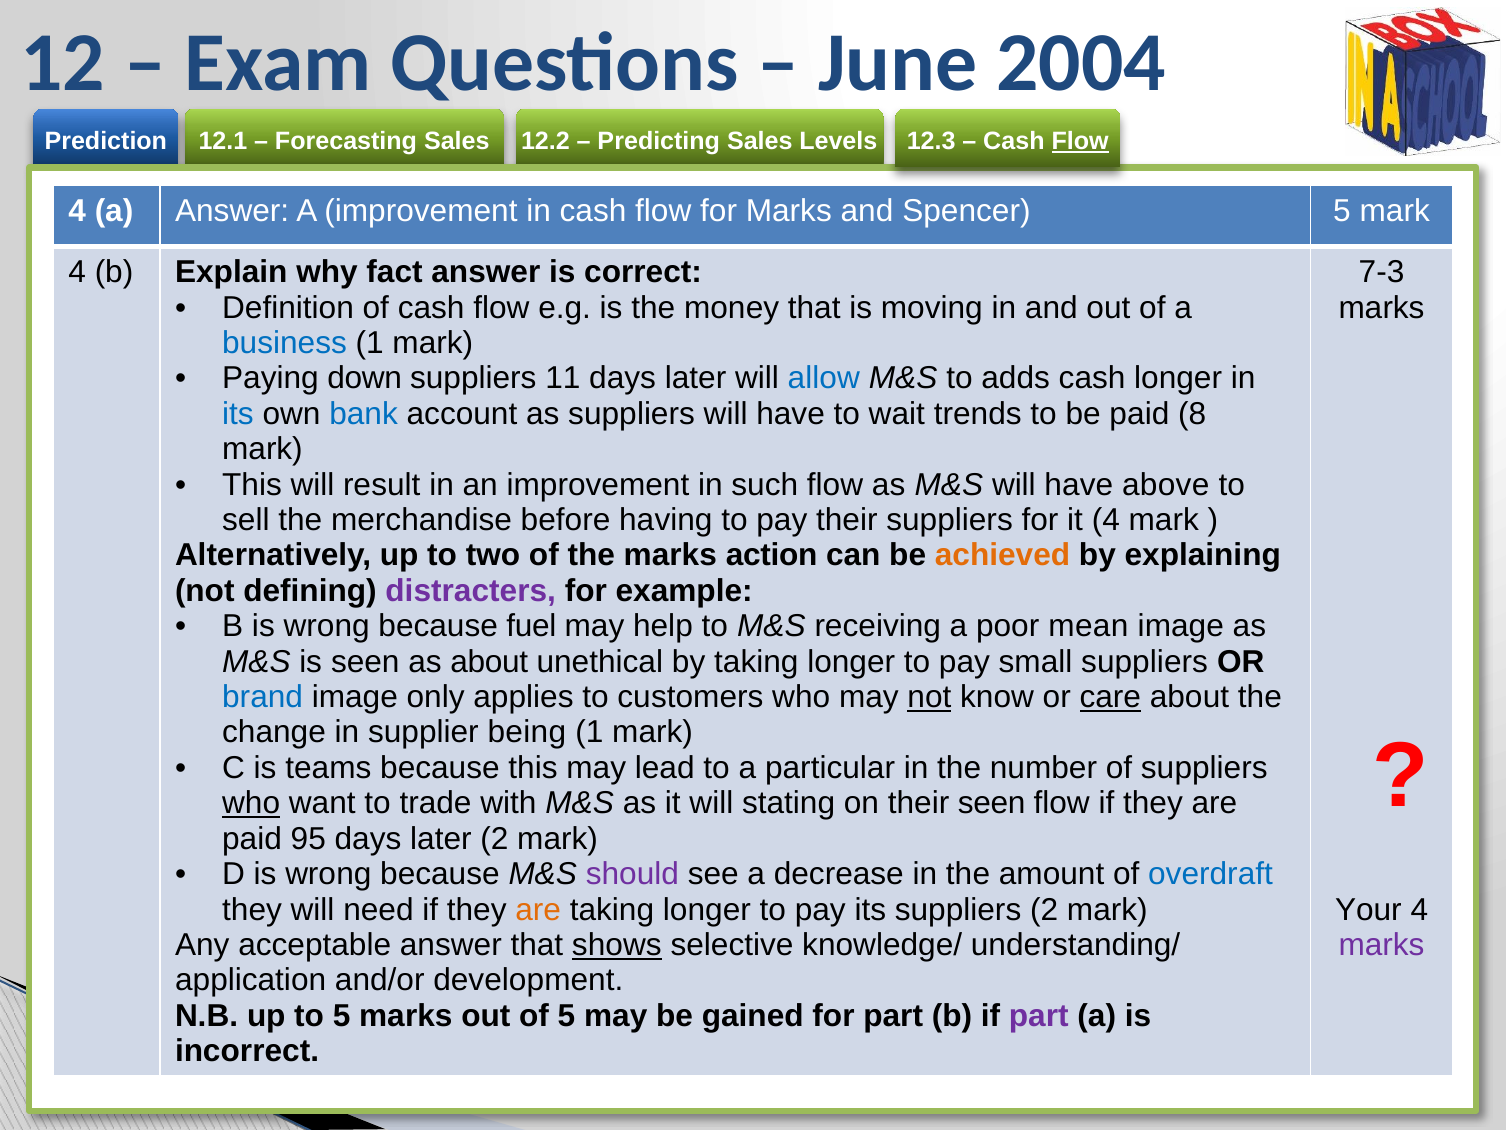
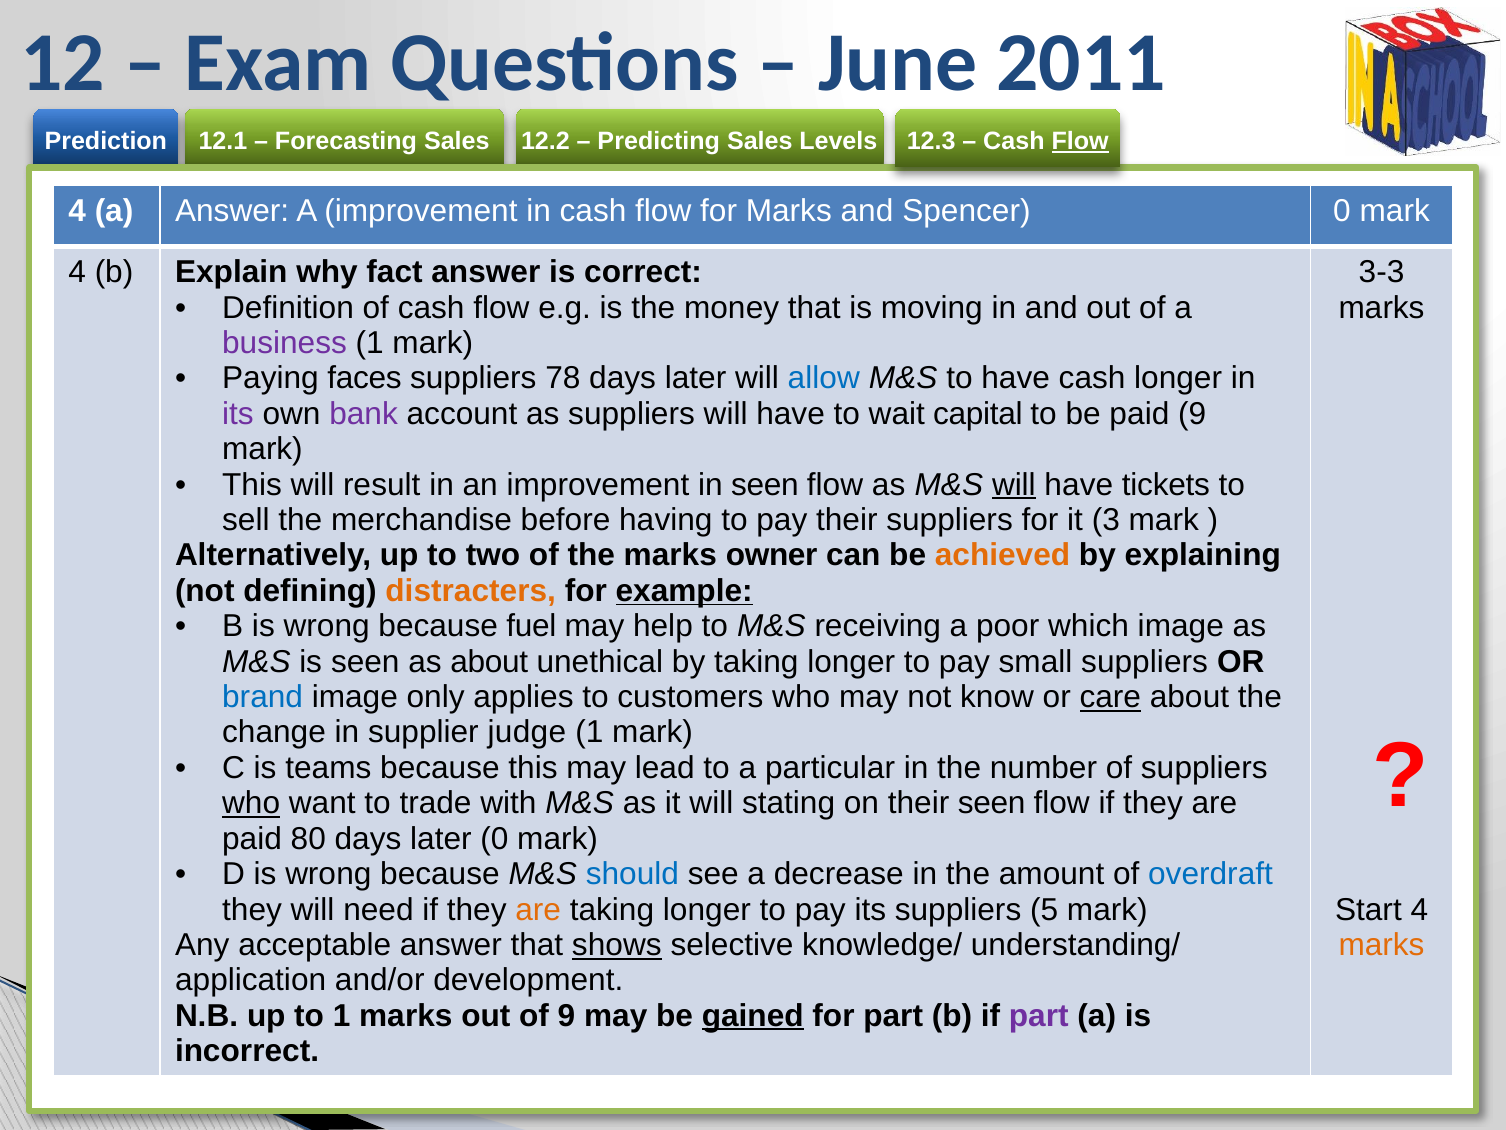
2004: 2004 -> 2011
Spencer 5: 5 -> 0
7-3: 7-3 -> 3-3
business colour: blue -> purple
down: down -> faces
11: 11 -> 78
to adds: adds -> have
its at (238, 414) colour: blue -> purple
bank colour: blue -> purple
trends: trends -> capital
paid 8: 8 -> 9
in such: such -> seen
will at (1014, 484) underline: none -> present
above: above -> tickets
it 4: 4 -> 3
action: action -> owner
distracters colour: purple -> orange
example underline: none -> present
mean: mean -> which
not at (929, 697) underline: present -> none
being: being -> judge
95: 95 -> 80
later 2: 2 -> 0
should colour: purple -> blue
suppliers 2: 2 -> 5
Your: Your -> Start
marks at (1382, 945) colour: purple -> orange
to 5: 5 -> 1
of 5: 5 -> 9
gained underline: none -> present
